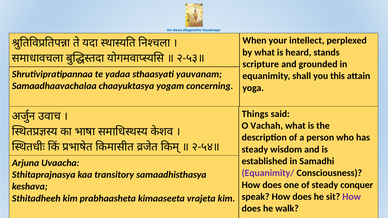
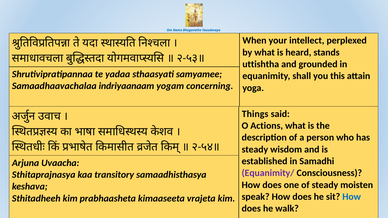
scripture: scripture -> uttishtha
yauvanam: yauvanam -> samyamee
chaayuktasya: chaayuktasya -> indriyaanaam
Vachah: Vachah -> Actions
conquer: conquer -> moisten
How at (352, 197) colour: purple -> blue
